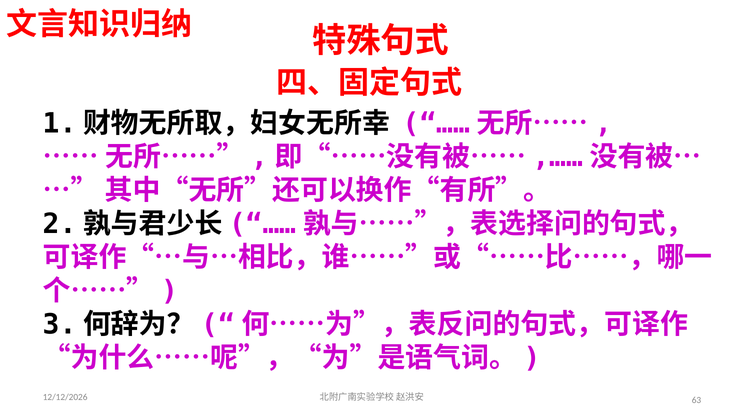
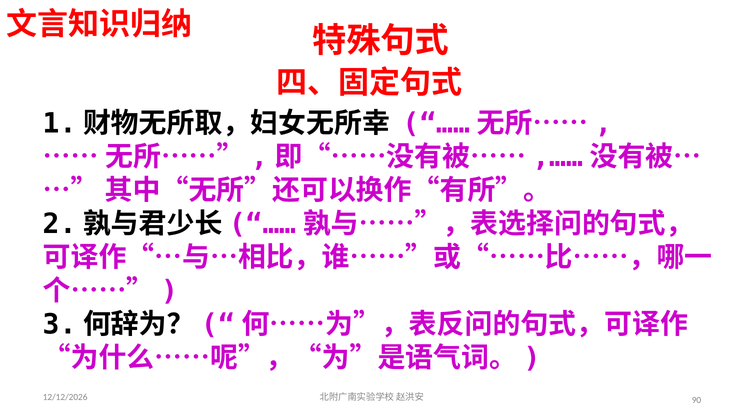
63: 63 -> 90
